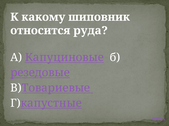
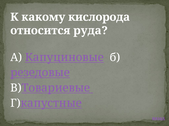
шиповник: шиповник -> кислорода
